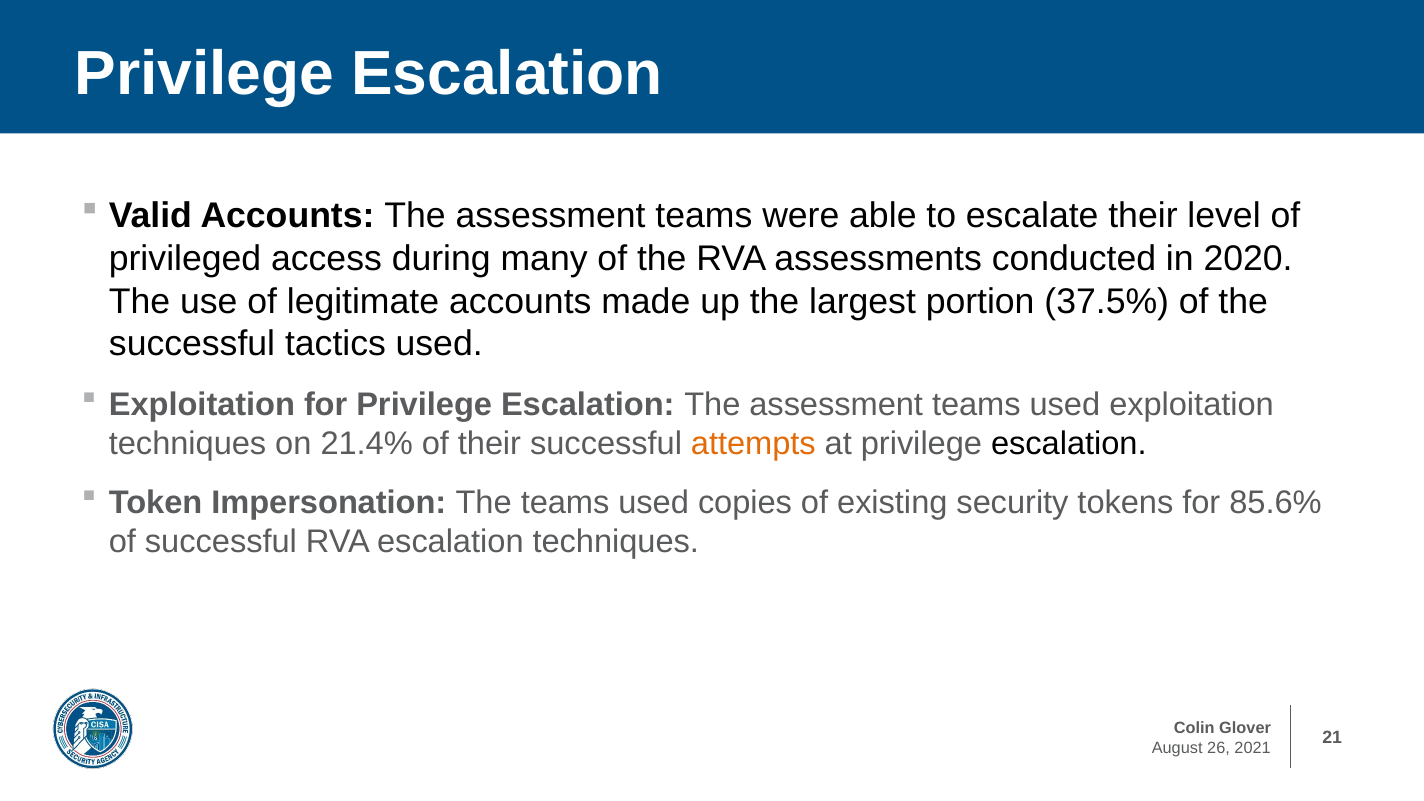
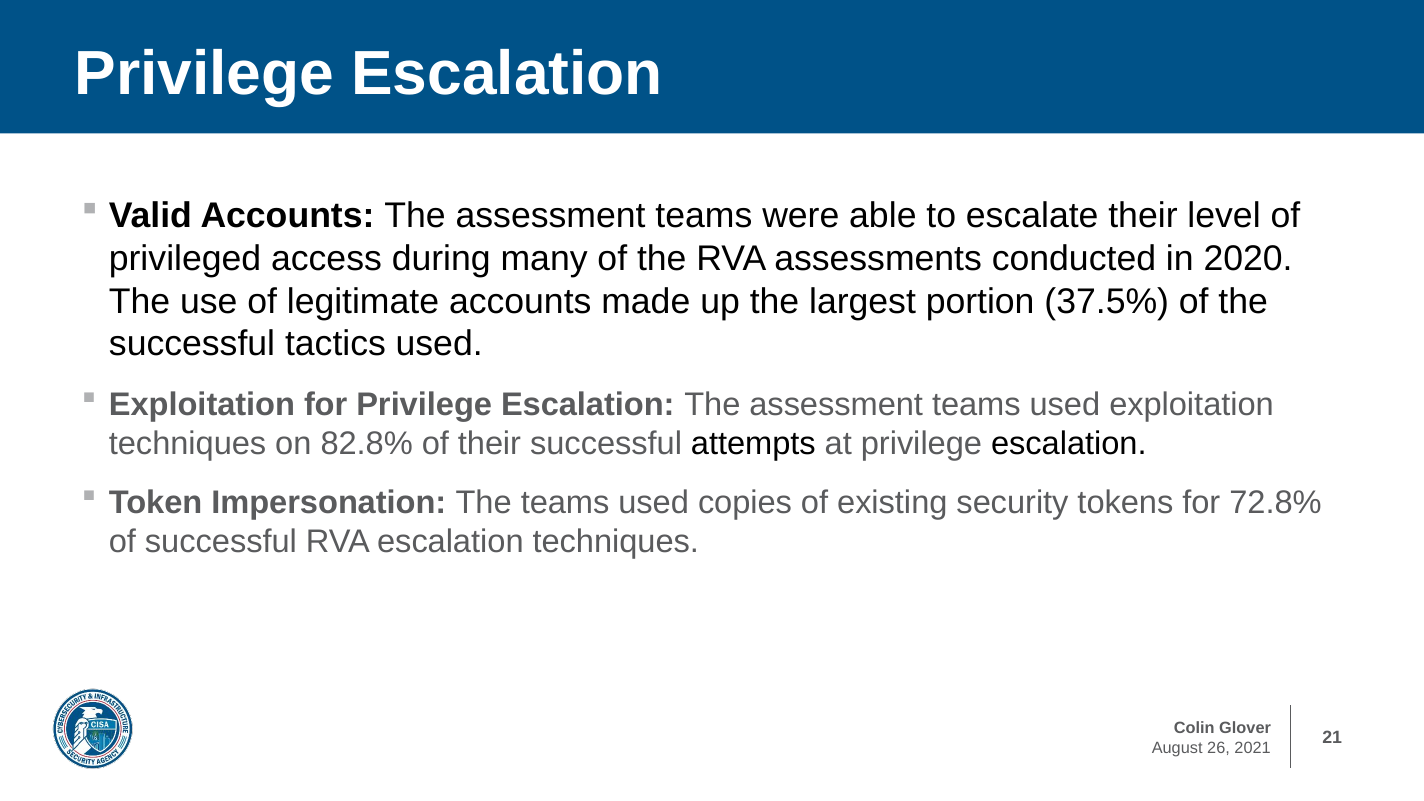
21.4%: 21.4% -> 82.8%
attempts colour: orange -> black
85.6%: 85.6% -> 72.8%
